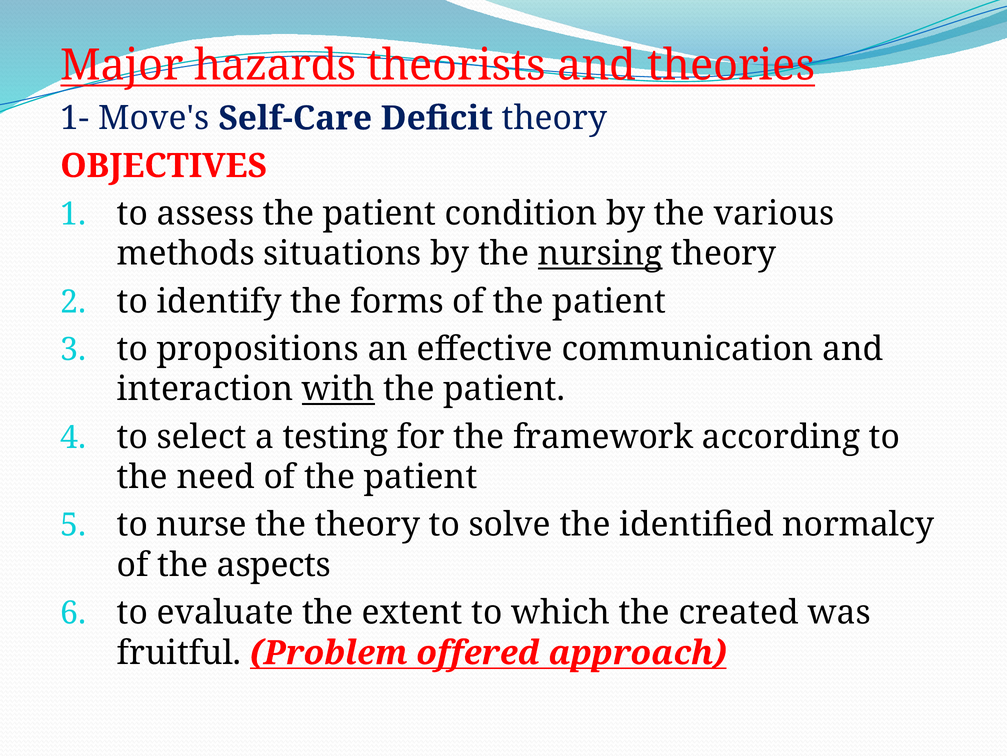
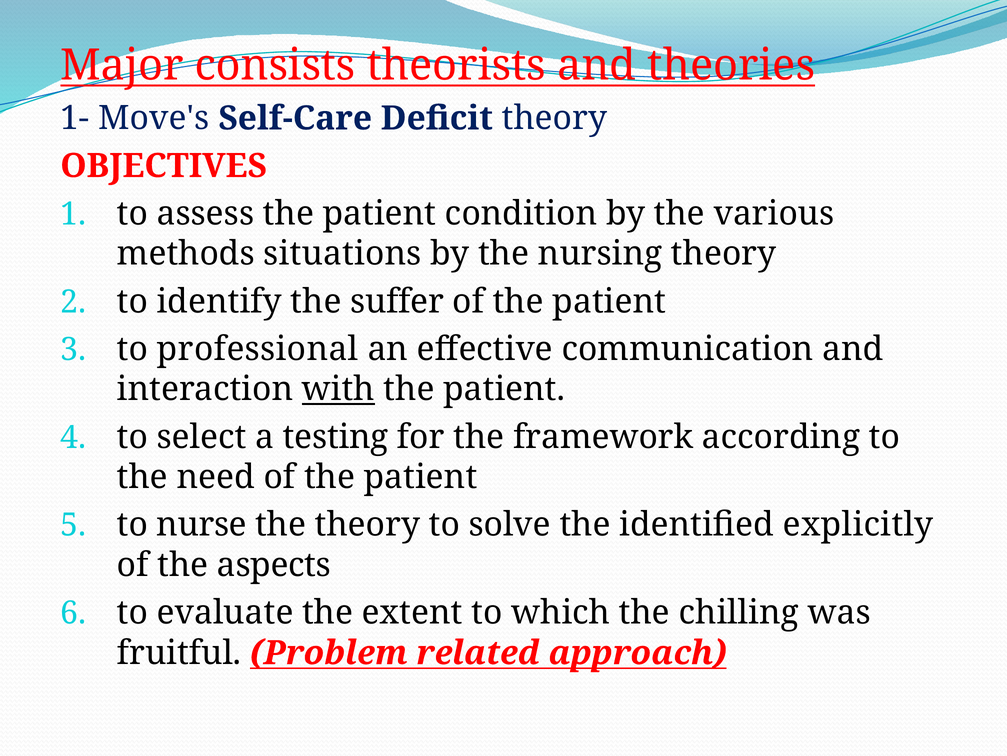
hazards: hazards -> consists
nursing underline: present -> none
forms: forms -> suffer
propositions: propositions -> professional
normalcy: normalcy -> explicitly
created: created -> chilling
offered: offered -> related
